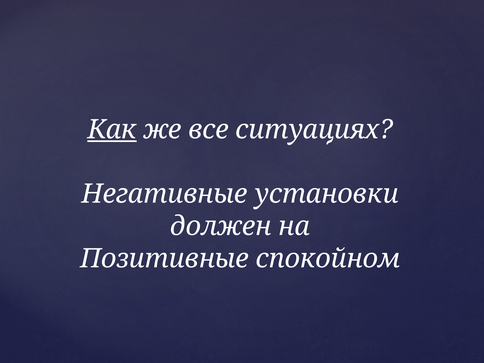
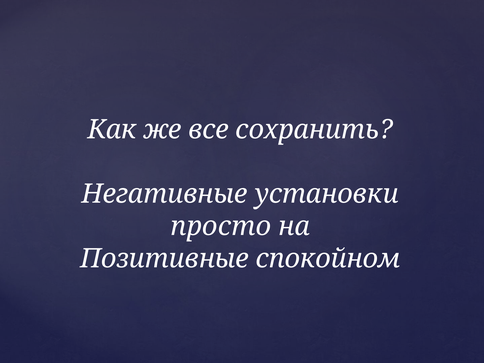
Как underline: present -> none
ситуациях: ситуациях -> сохранить
должен: должен -> просто
